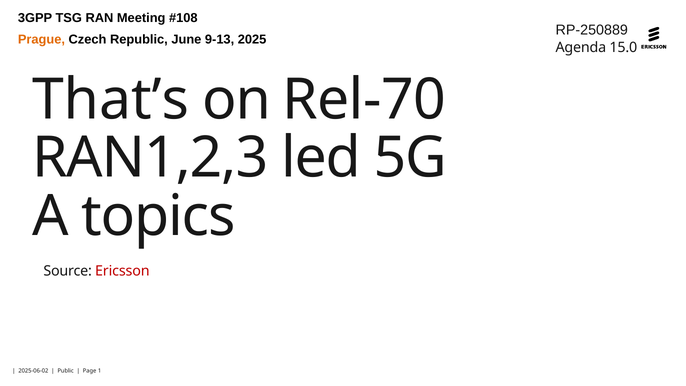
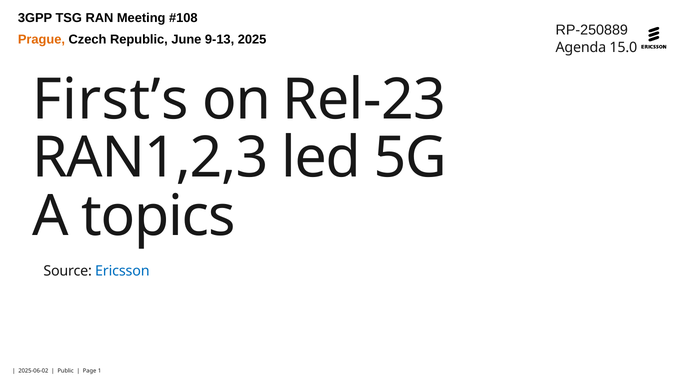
That’s: That’s -> First’s
Rel-70: Rel-70 -> Rel-23
Ericsson colour: red -> blue
